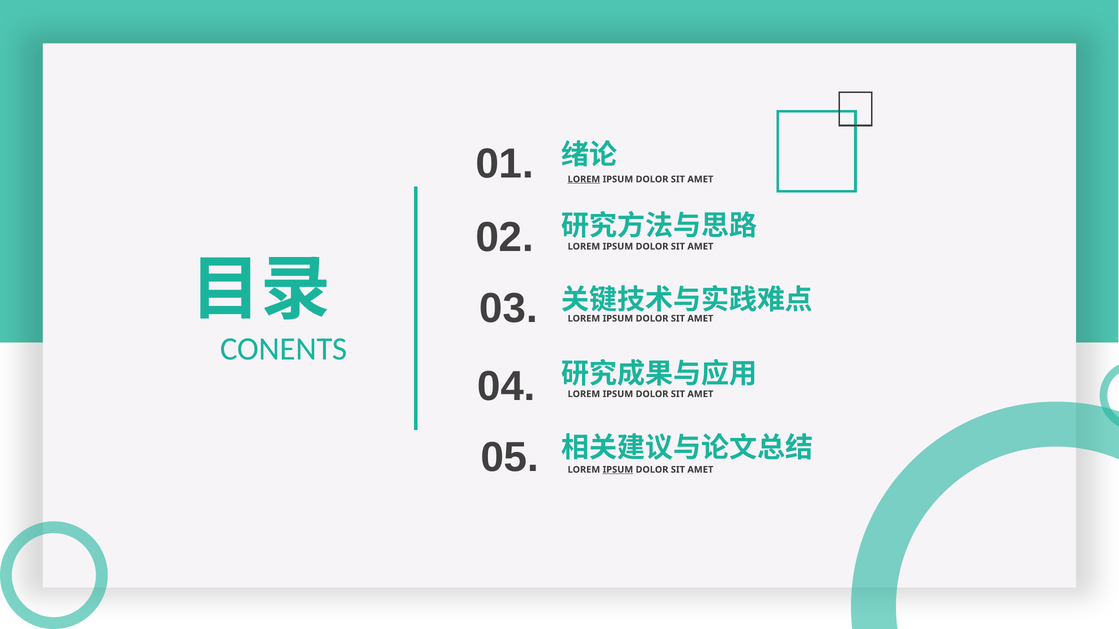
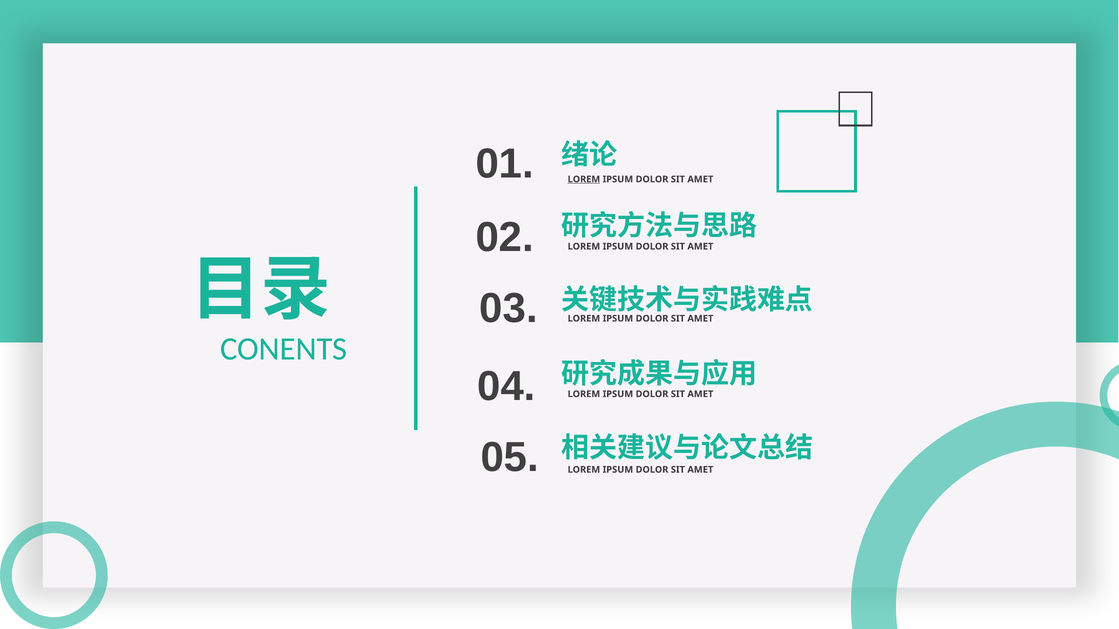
IPSUM at (618, 470) underline: present -> none
